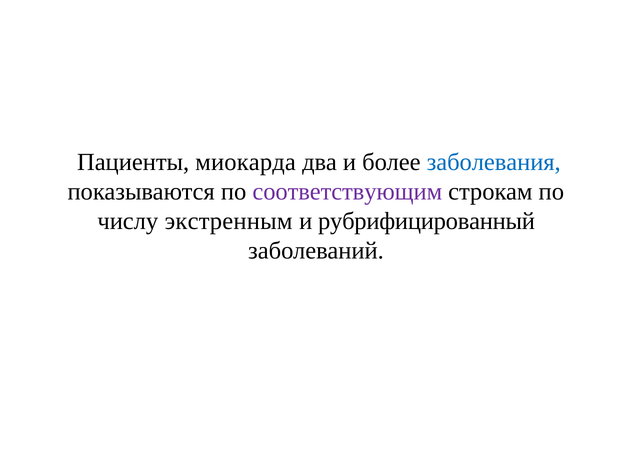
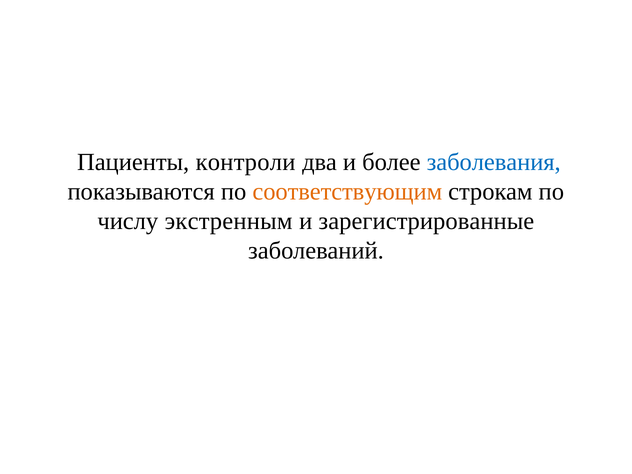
миокарда: миокарда -> контроли
соответствующим colour: purple -> orange
рубрифицированный: рубрифицированный -> зарегистрированные
